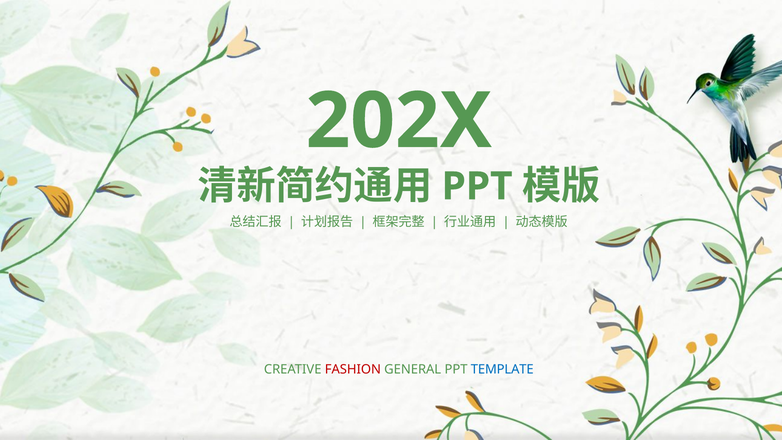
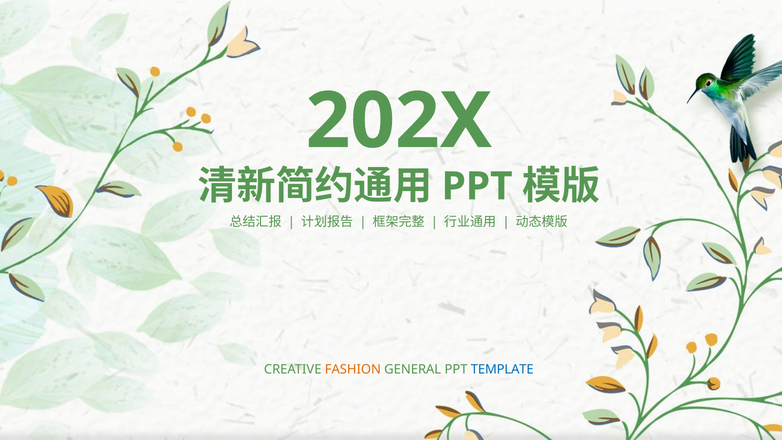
FASHION colour: red -> orange
